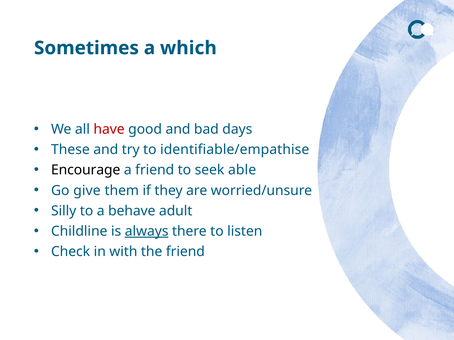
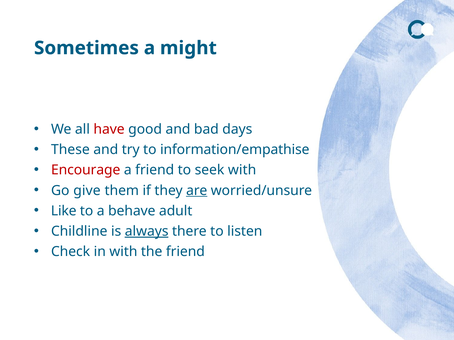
which: which -> might
identifiable/empathise: identifiable/empathise -> information/empathise
Encourage colour: black -> red
seek able: able -> with
are underline: none -> present
Silly: Silly -> Like
